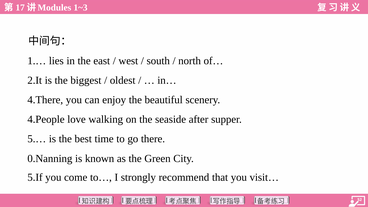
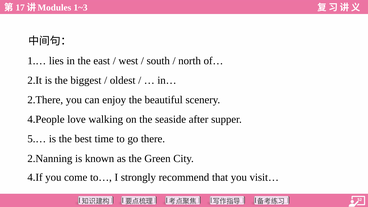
4.There: 4.There -> 2.There
0.Nanning: 0.Nanning -> 2.Nanning
5.If: 5.If -> 4.If
